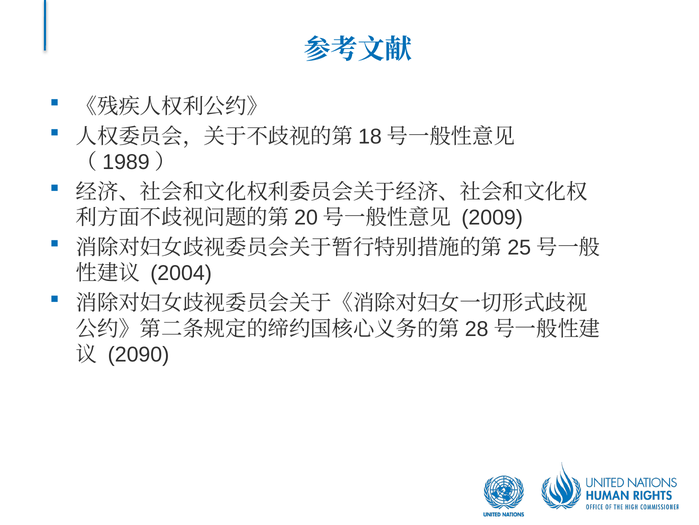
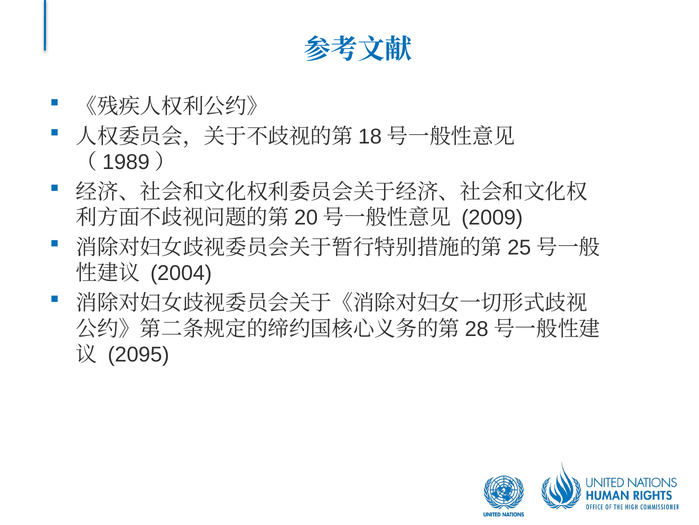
2090: 2090 -> 2095
